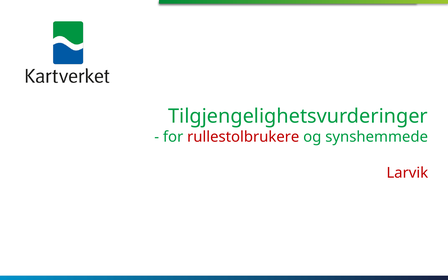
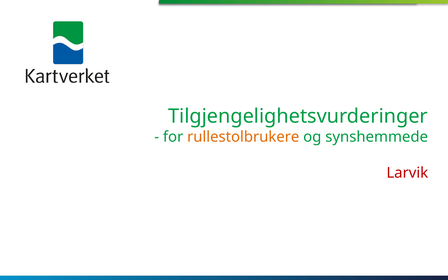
rullestolbrukere colour: red -> orange
